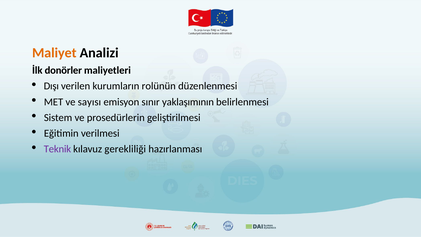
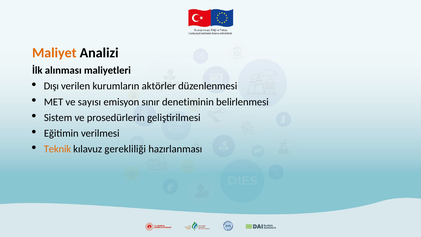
donörler: donörler -> alınması
rolünün: rolünün -> aktörler
yaklaşımının: yaklaşımının -> denetiminin
Teknik colour: purple -> orange
